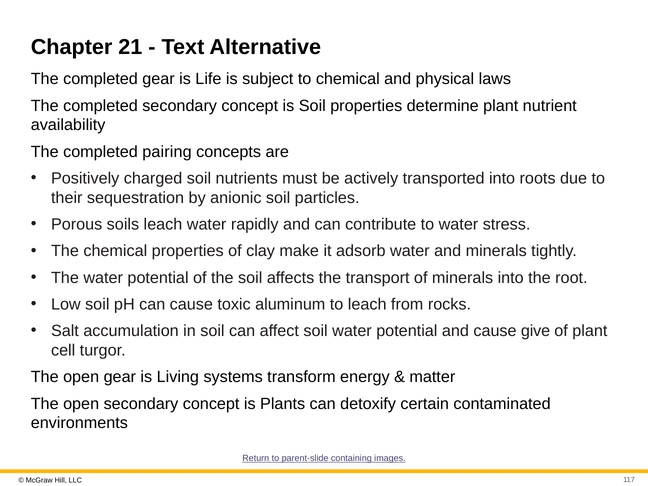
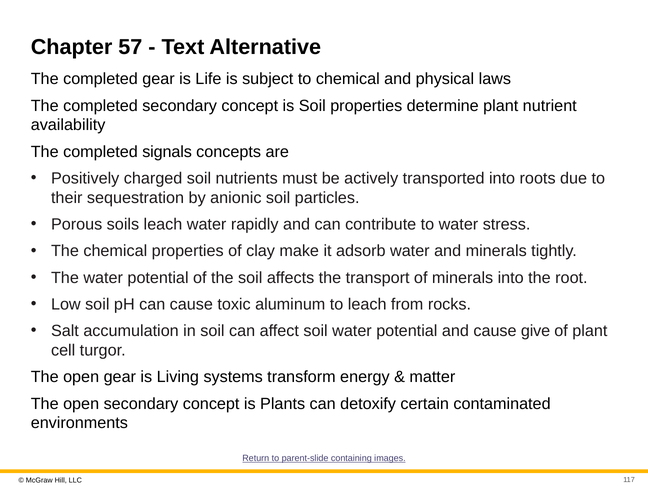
21: 21 -> 57
pairing: pairing -> signals
